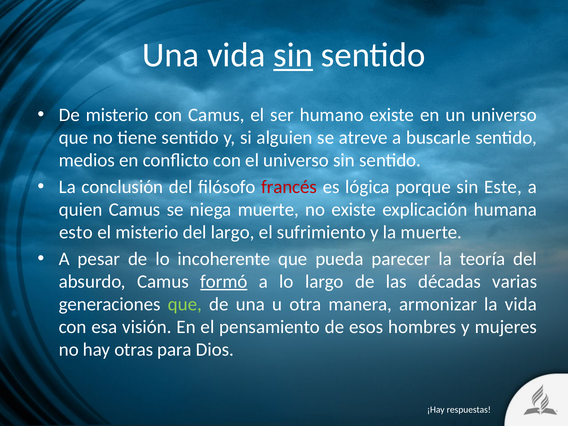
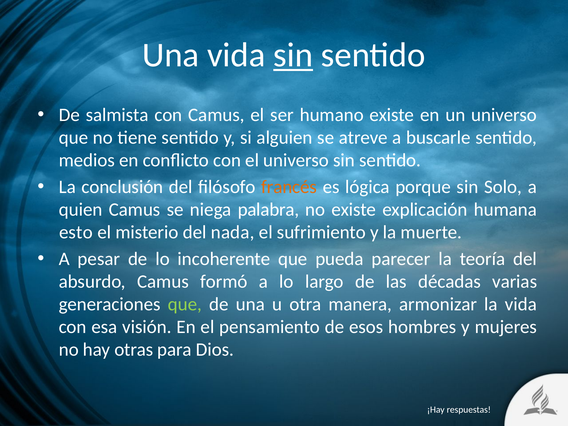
De misterio: misterio -> salmista
francés colour: red -> orange
Este: Este -> Solo
niega muerte: muerte -> palabra
del largo: largo -> nada
formó underline: present -> none
